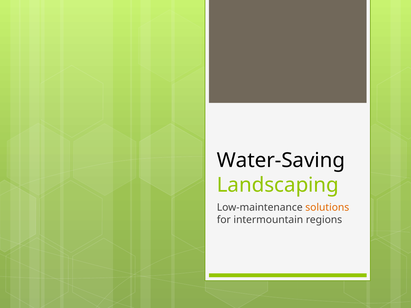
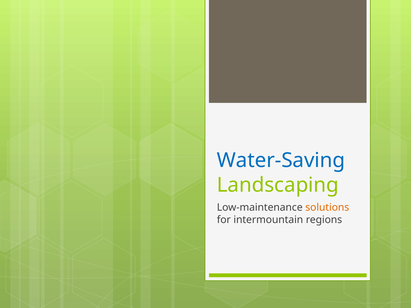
Water-Saving colour: black -> blue
